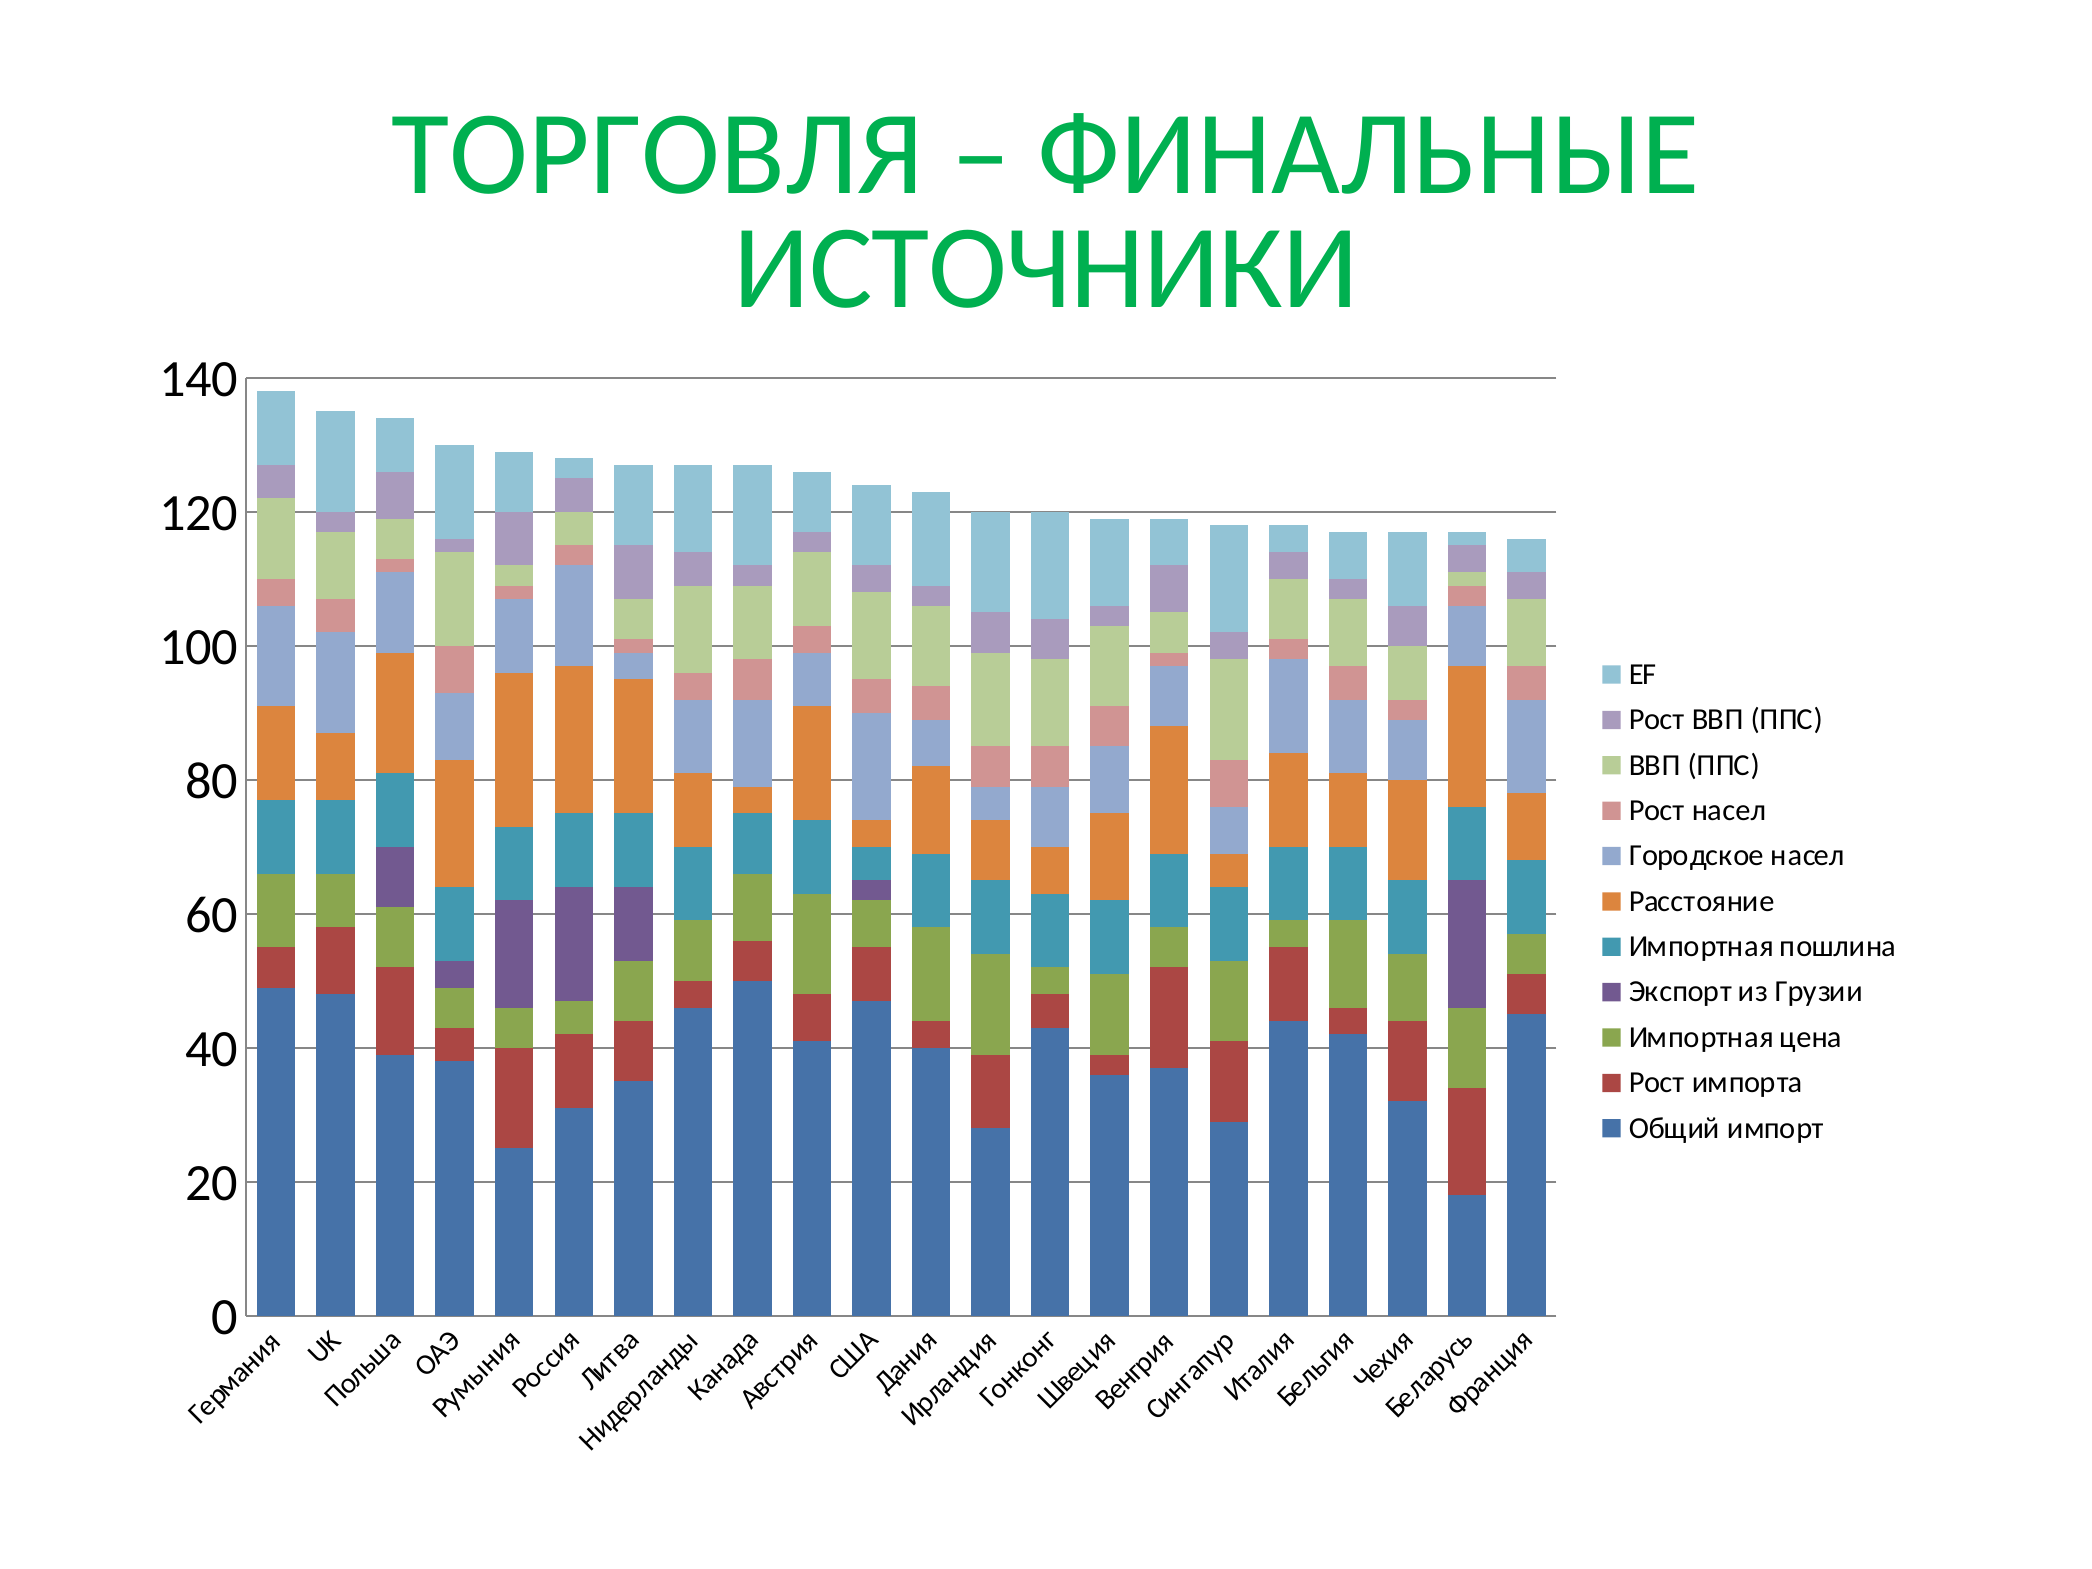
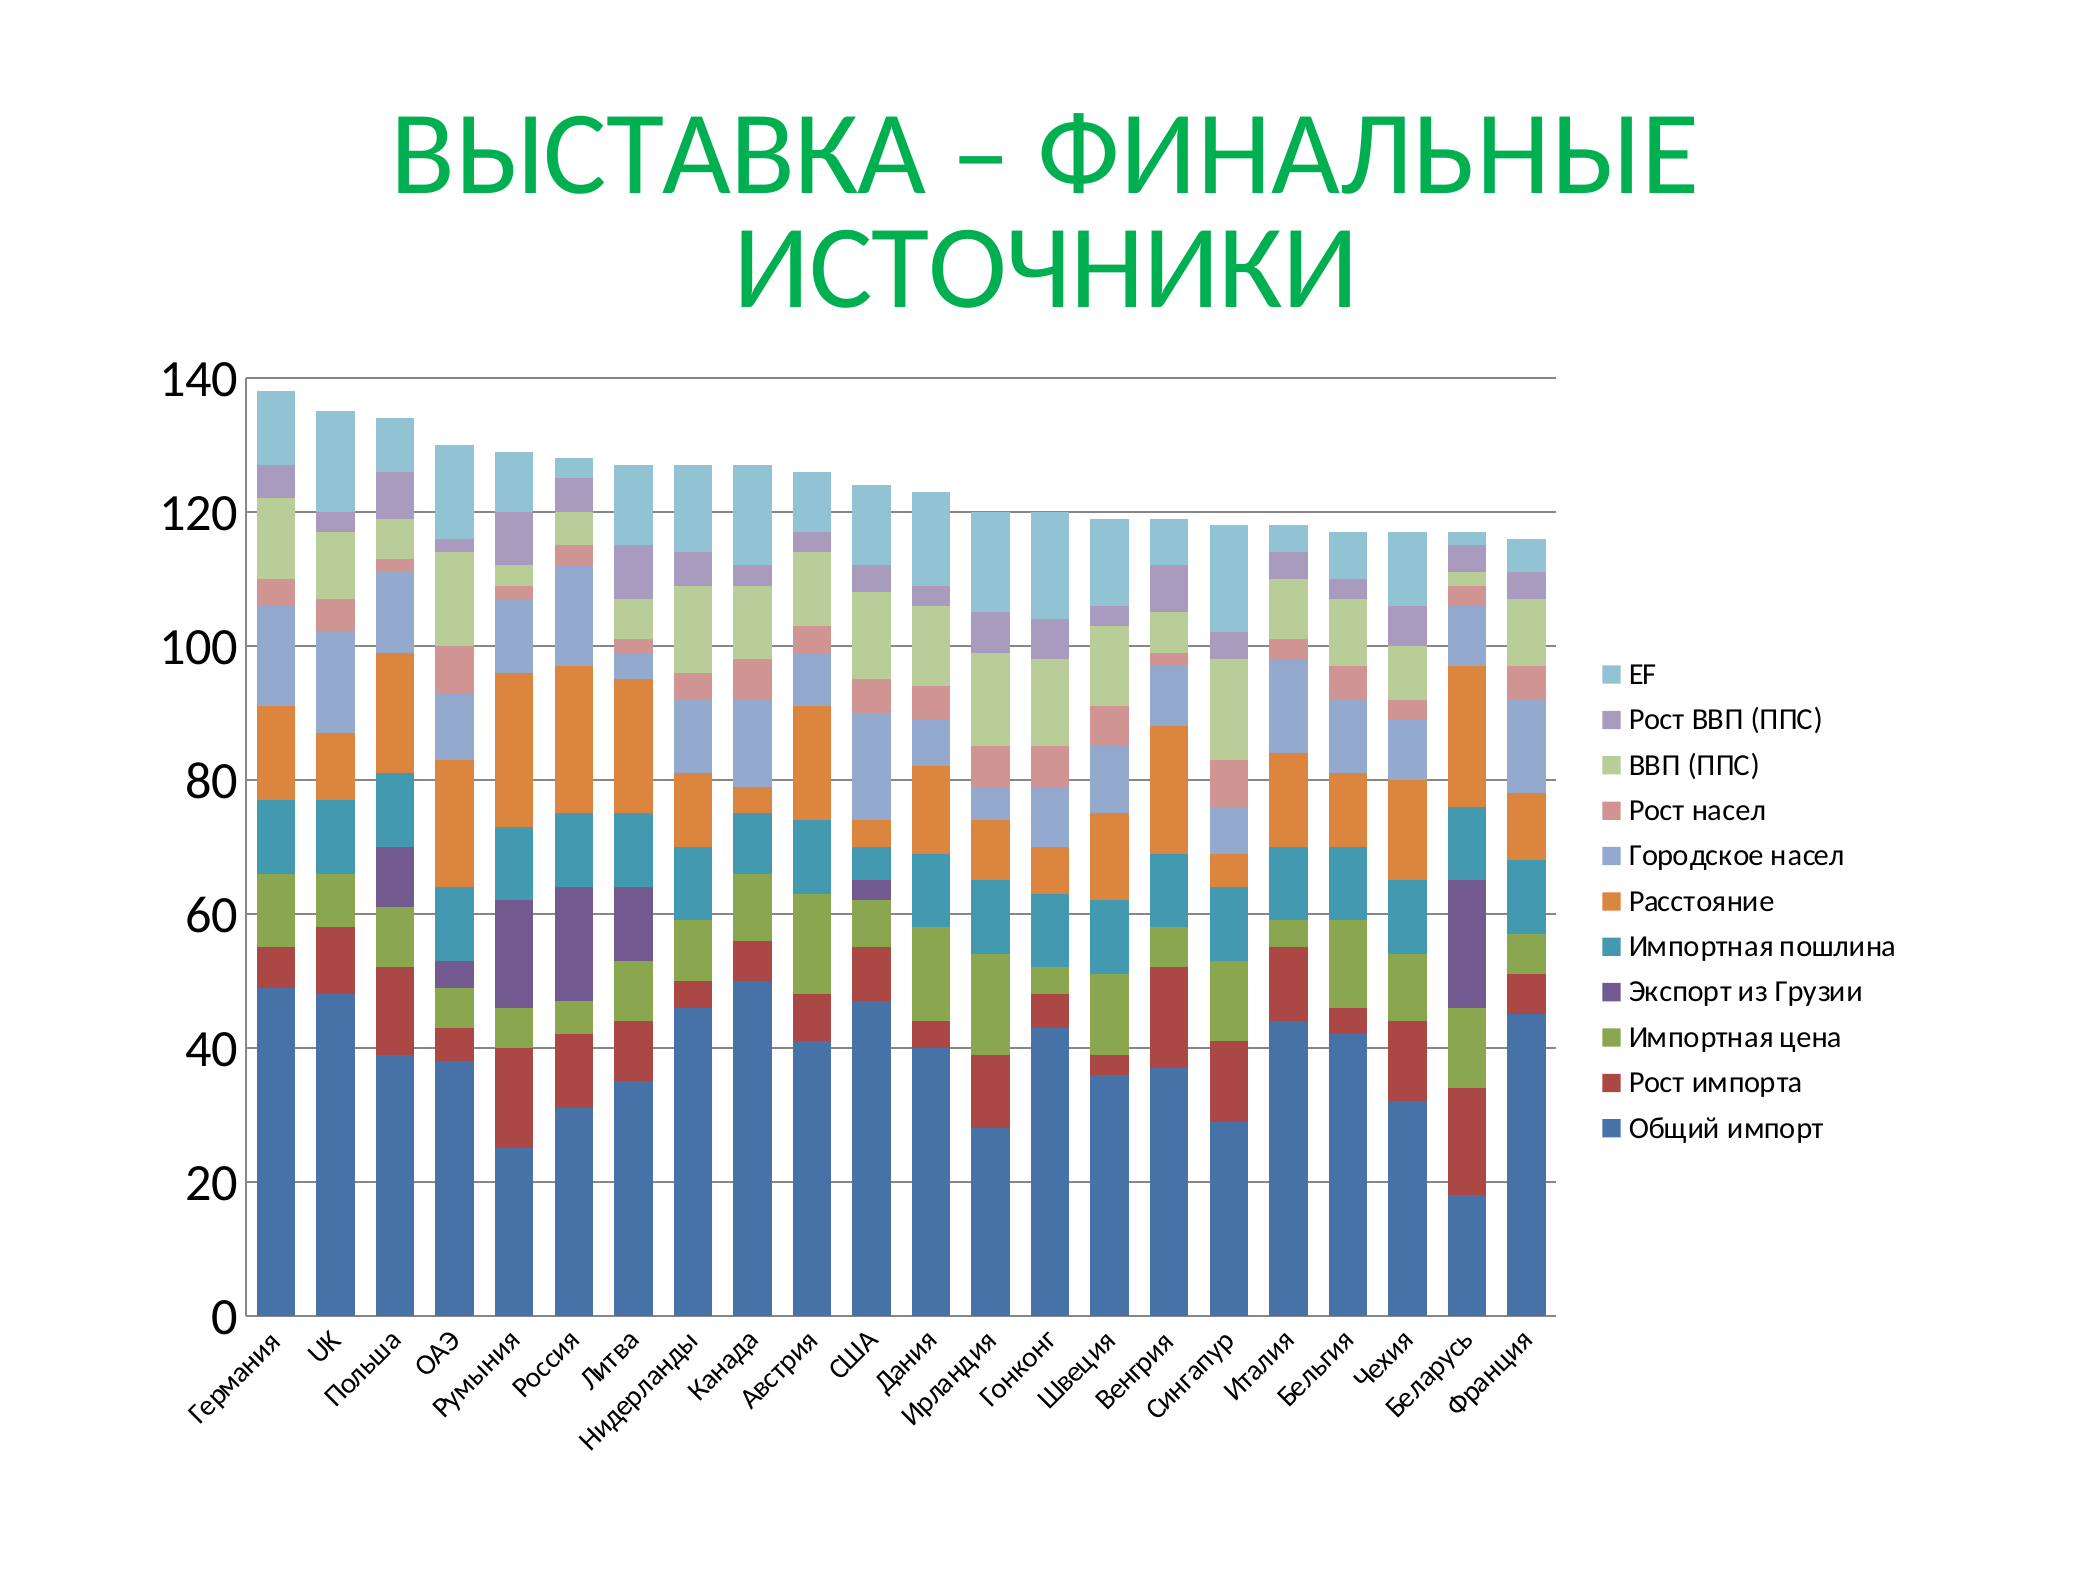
ТОРГОВЛЯ: ТОРГОВЛЯ -> ВЫСТАВКА
